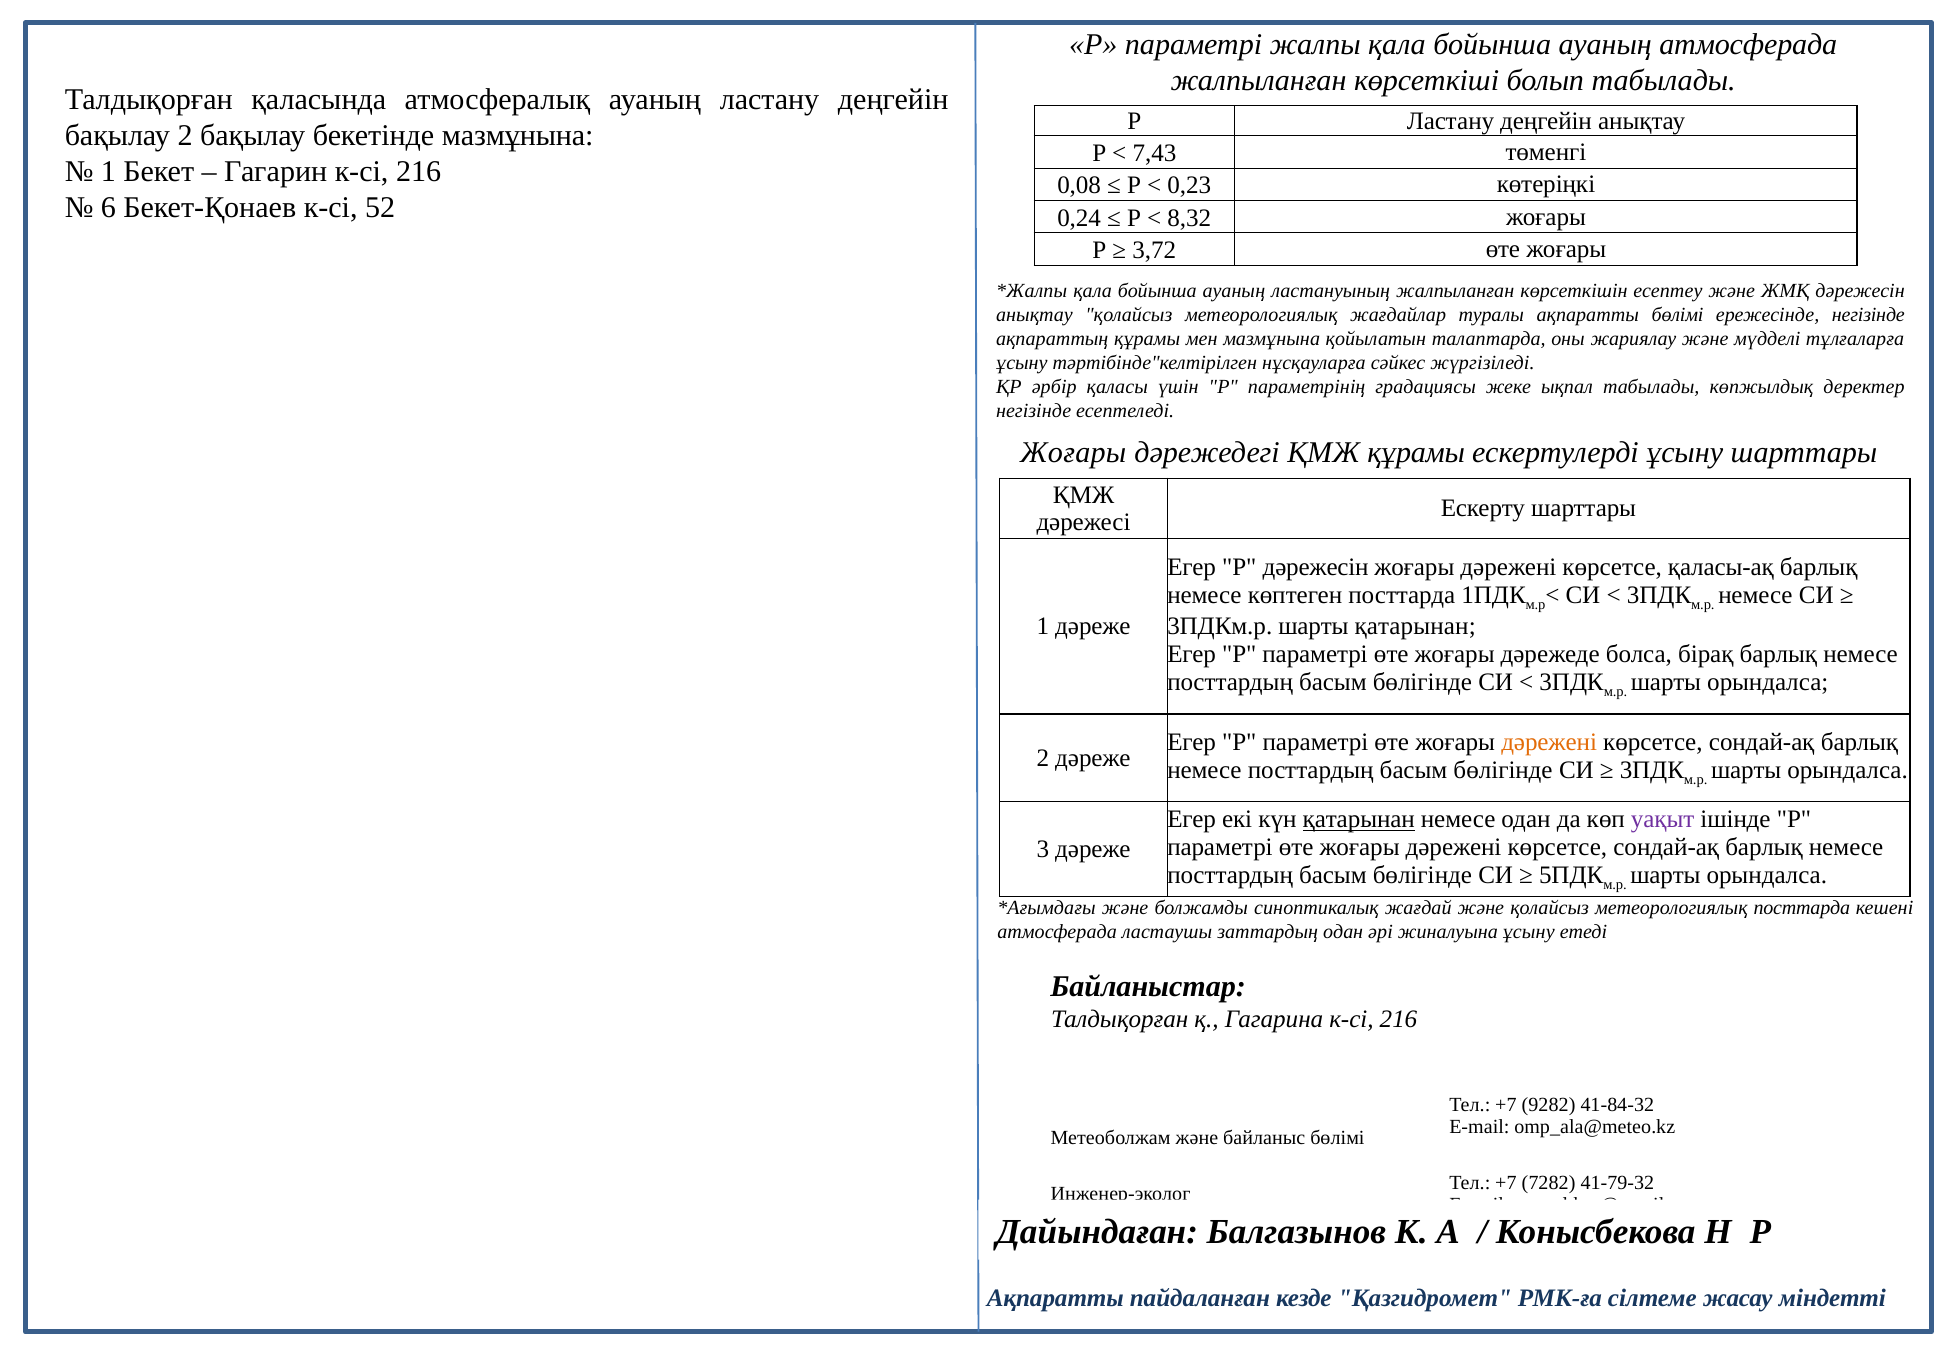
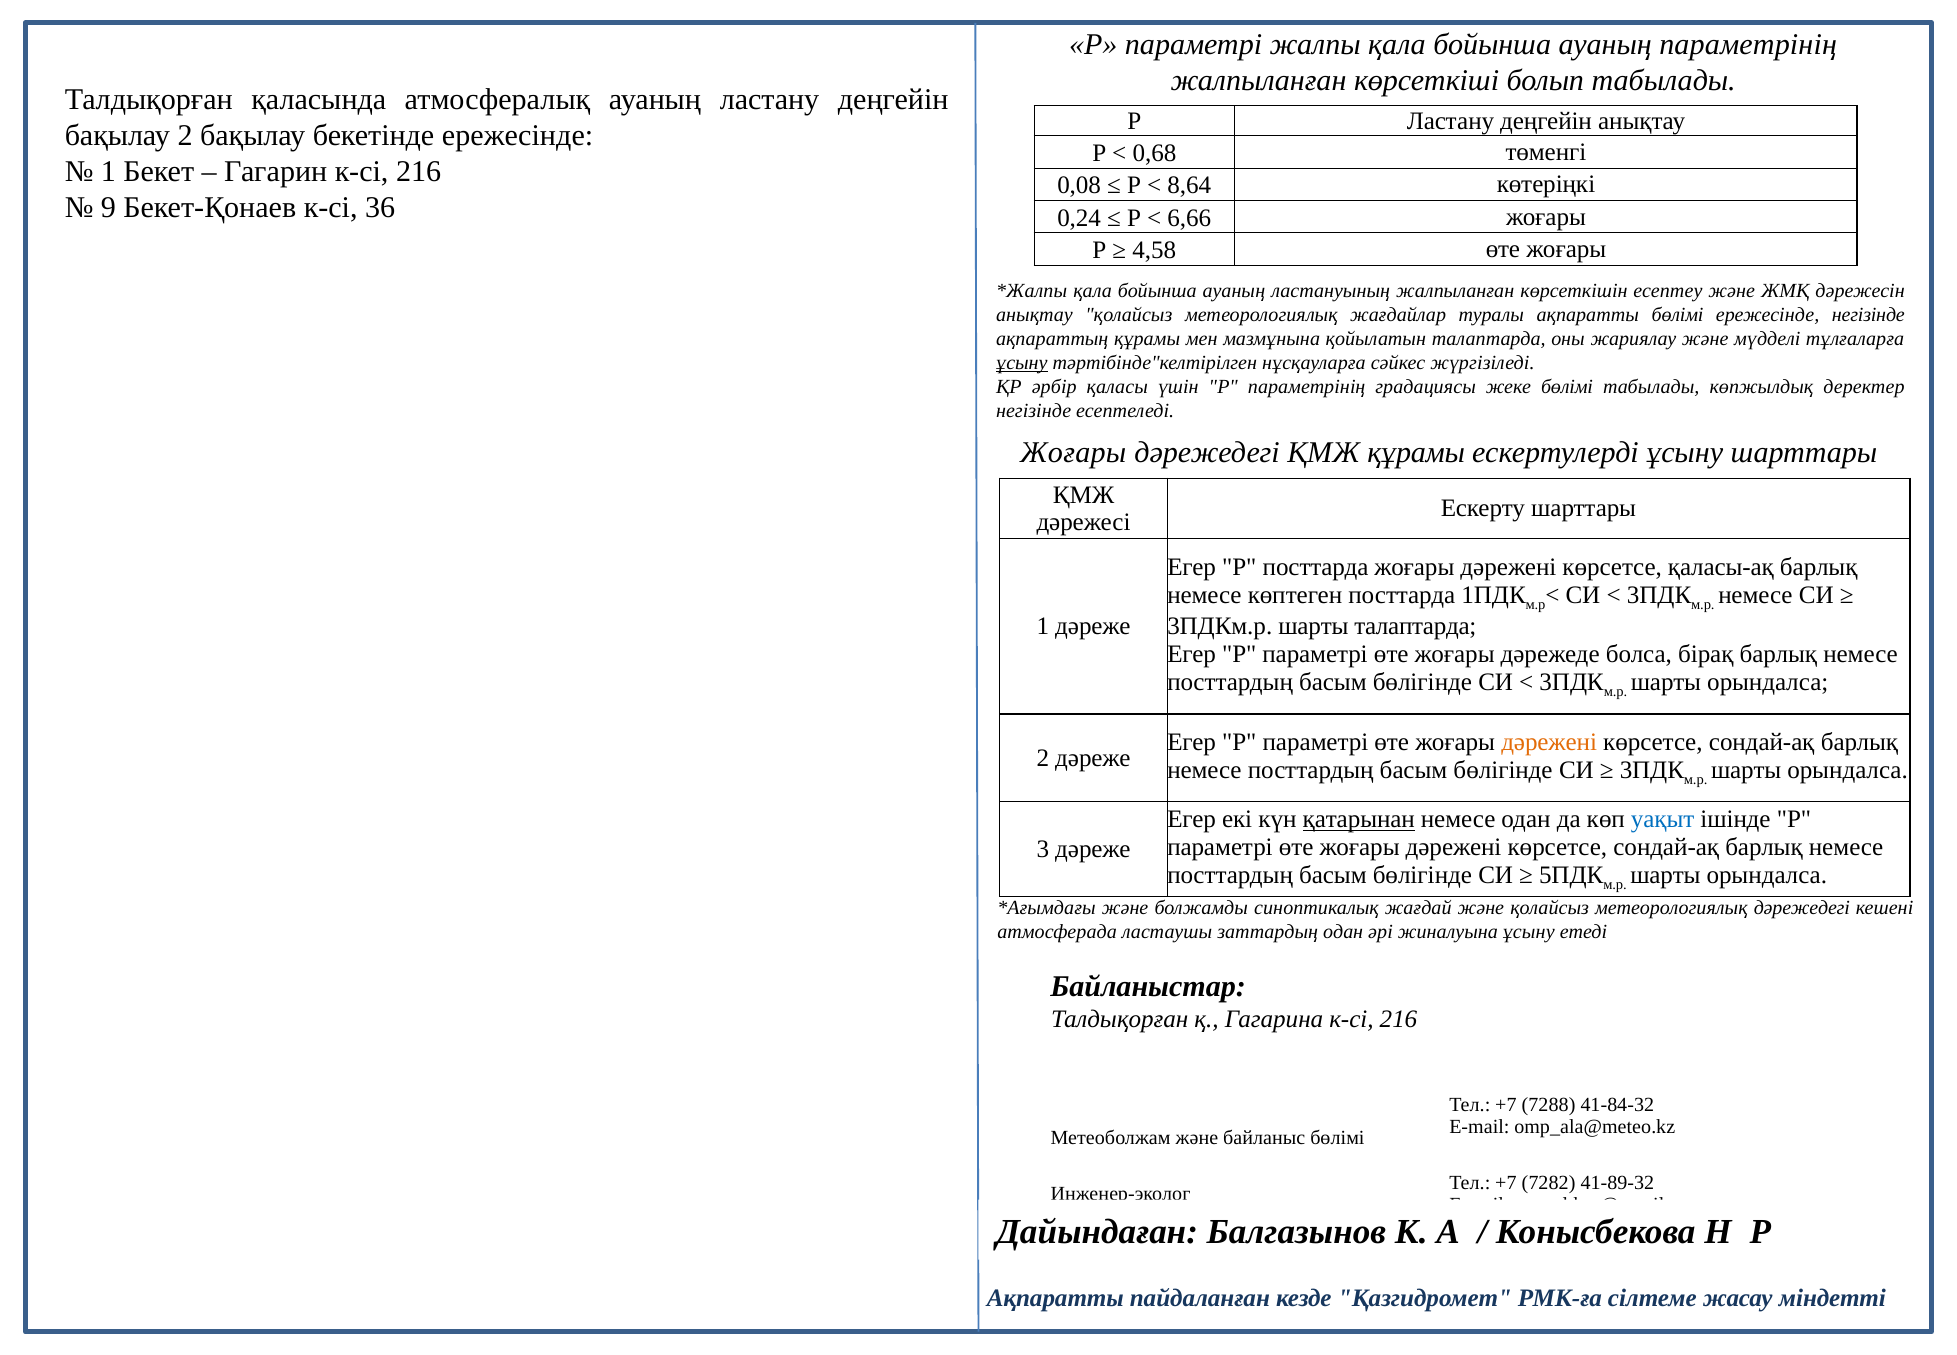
ауаның атмосферада: атмосферада -> параметрінің
бекетінде мазмұнына: мазмұнына -> ережесінде
7,43: 7,43 -> 0,68
0,23: 0,23 -> 8,64
6: 6 -> 9
52: 52 -> 36
8,32: 8,32 -> 6,66
3,72: 3,72 -> 4,58
ұсыну at (1022, 362) underline: none -> present
жеке ықпал: ықпал -> бөлімі
Р дәрежесін: дәрежесін -> посттарда
шарты қатарынан: қатарынан -> талаптарда
уақыт colour: purple -> blue
метеорологиялық посттарда: посттарда -> дәрежедегі
9282: 9282 -> 7288
41-79-32: 41-79-32 -> 41-89-32
